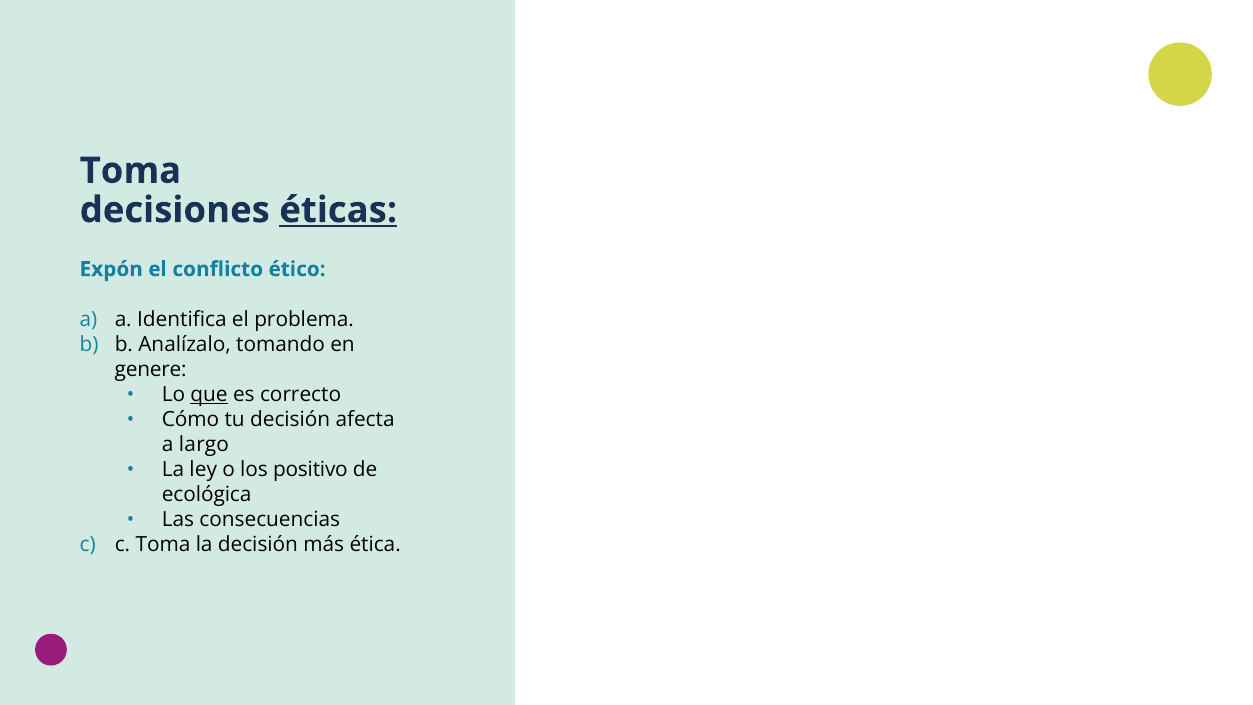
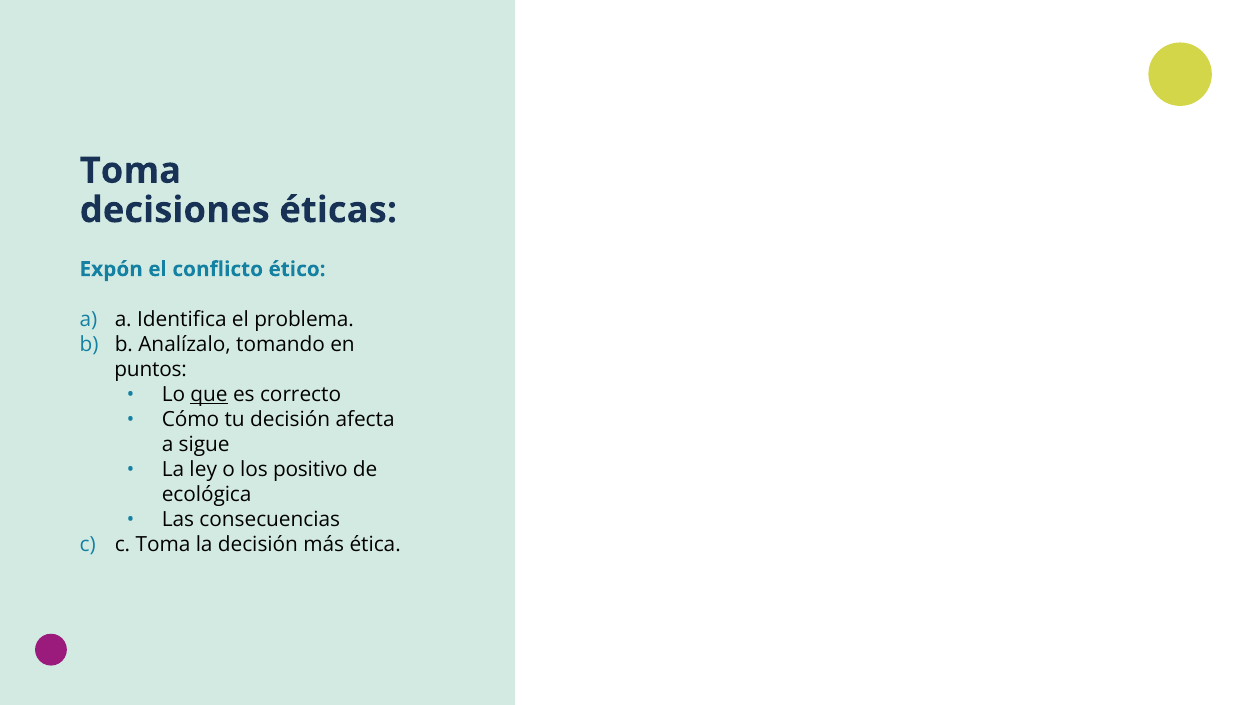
éticas underline: present -> none
genere: genere -> puntos
largo: largo -> sigue
